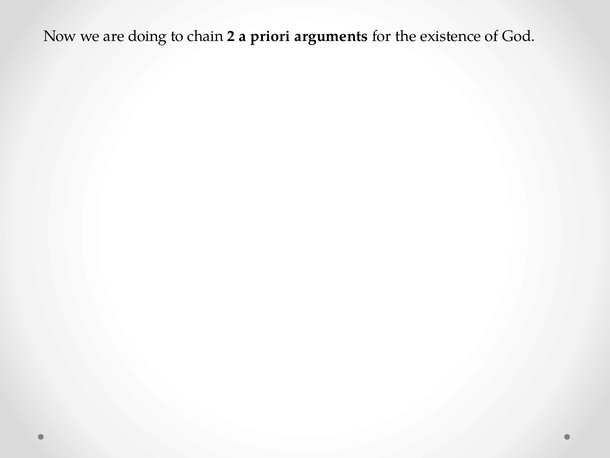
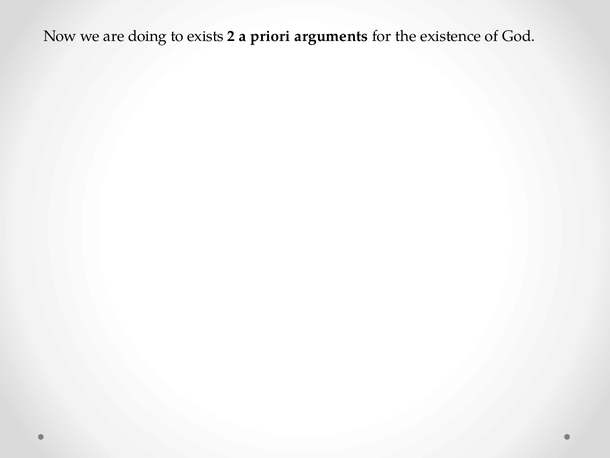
chain: chain -> exists
